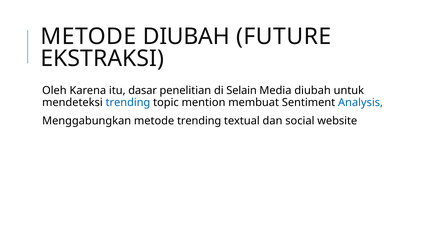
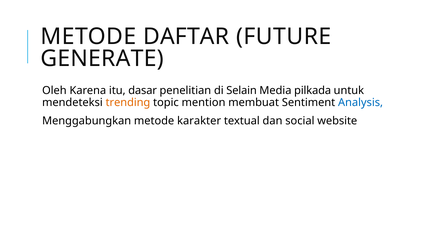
METODE DIUBAH: DIUBAH -> DAFTAR
EKSTRAKSI: EKSTRAKSI -> GENERATE
Media diubah: diubah -> pilkada
trending at (128, 102) colour: blue -> orange
metode trending: trending -> karakter
